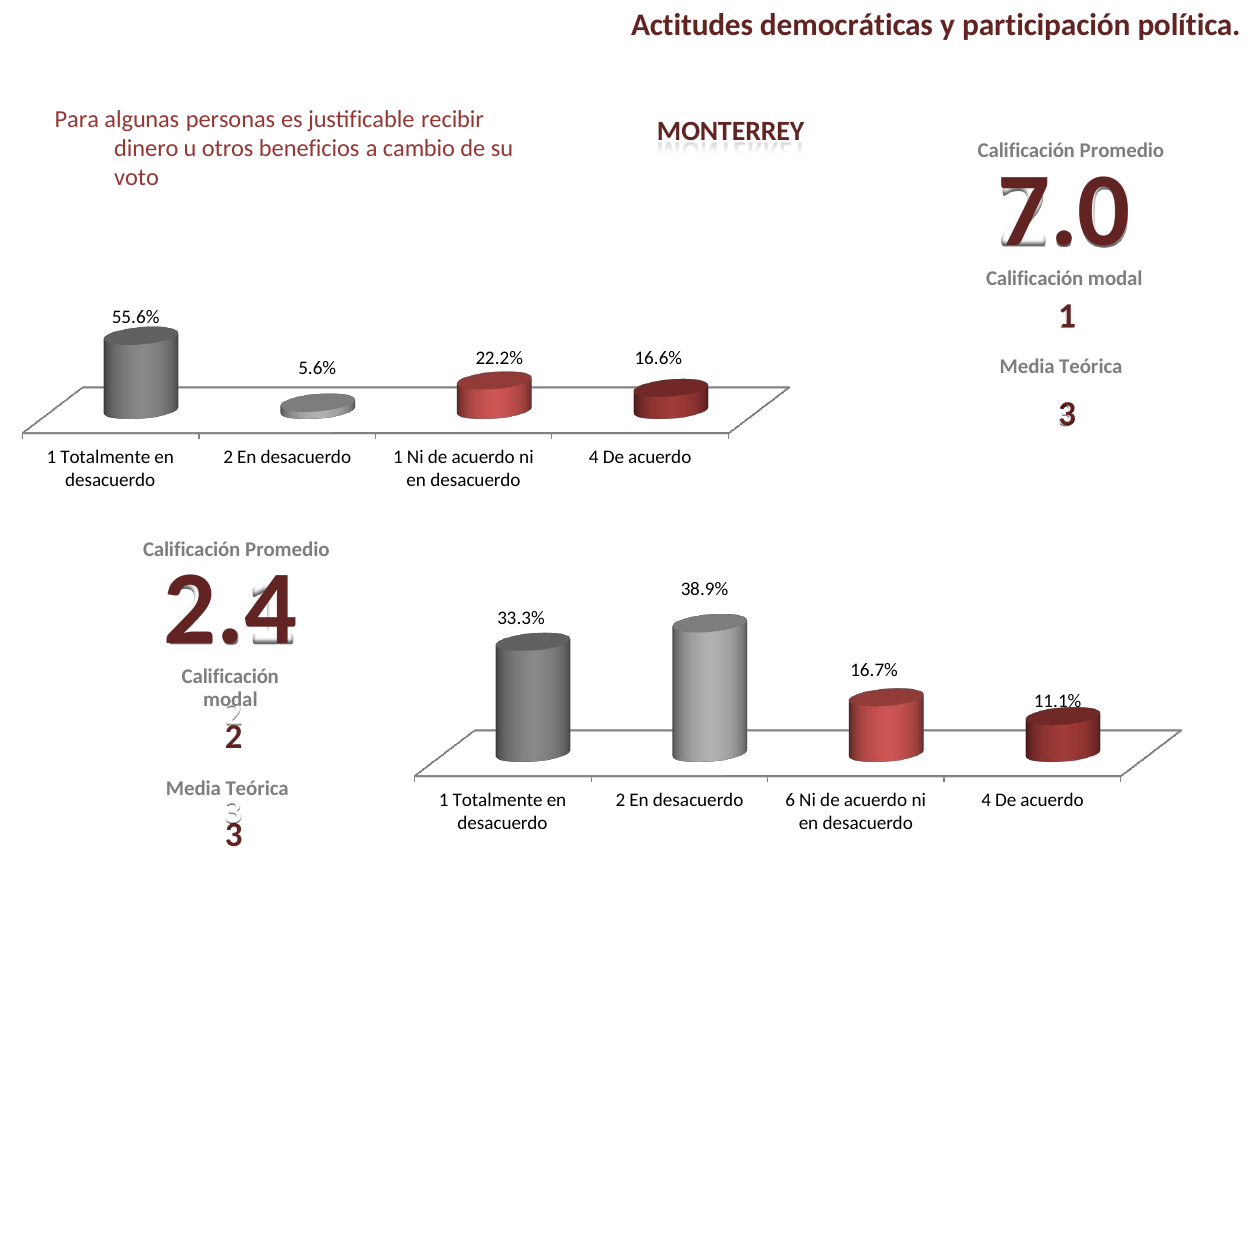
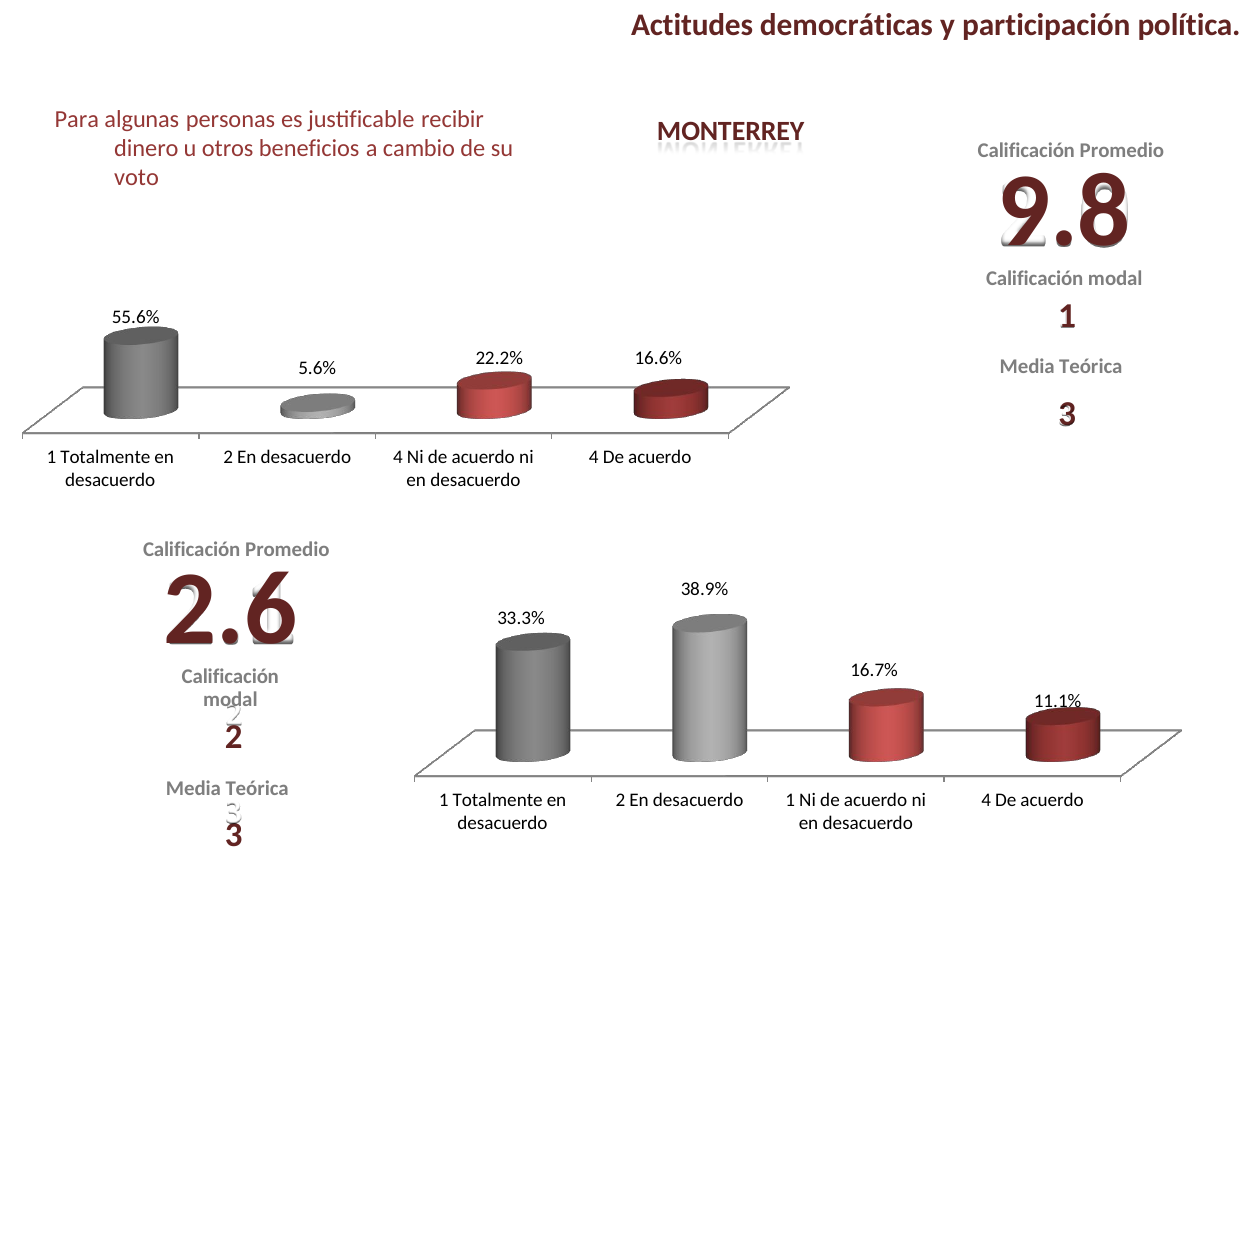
7.0: 7.0 -> 9.8
2 En desacuerdo 1: 1 -> 4
2.4: 2.4 -> 2.6
desacuerdo 6: 6 -> 1
